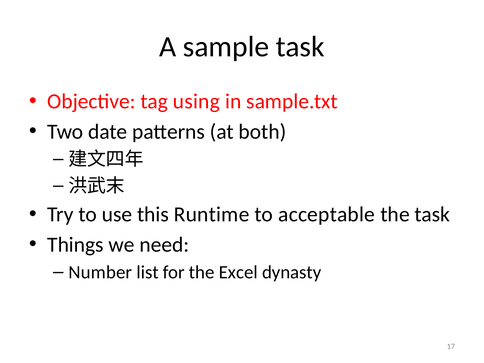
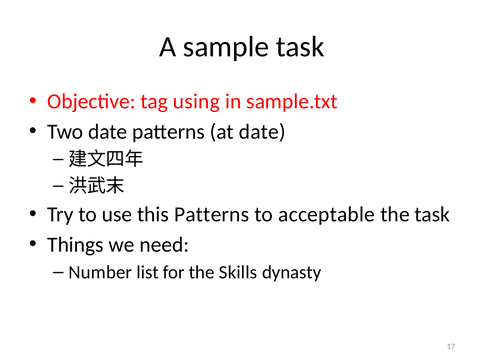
at both: both -> date
this Runtime: Runtime -> Patterns
Excel: Excel -> Skills
